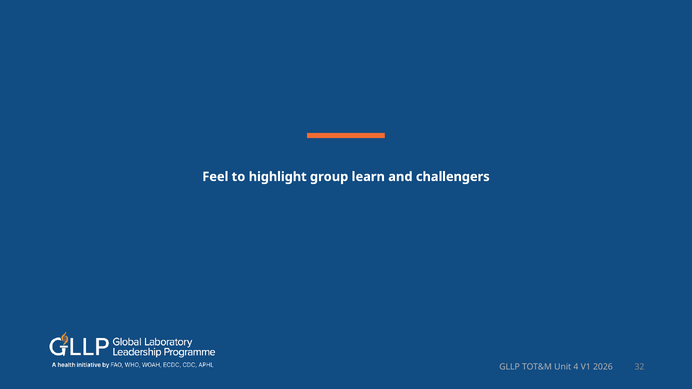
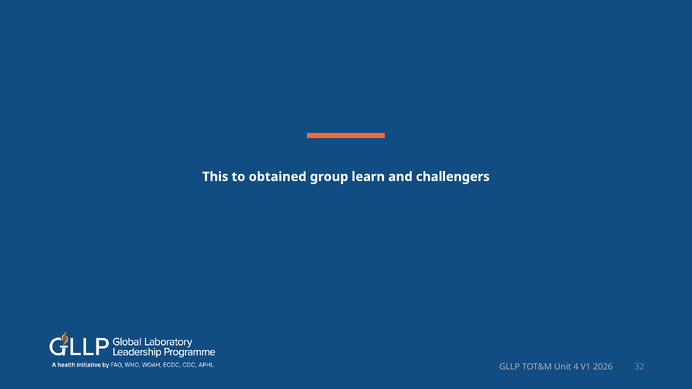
Feel: Feel -> This
highlight: highlight -> obtained
